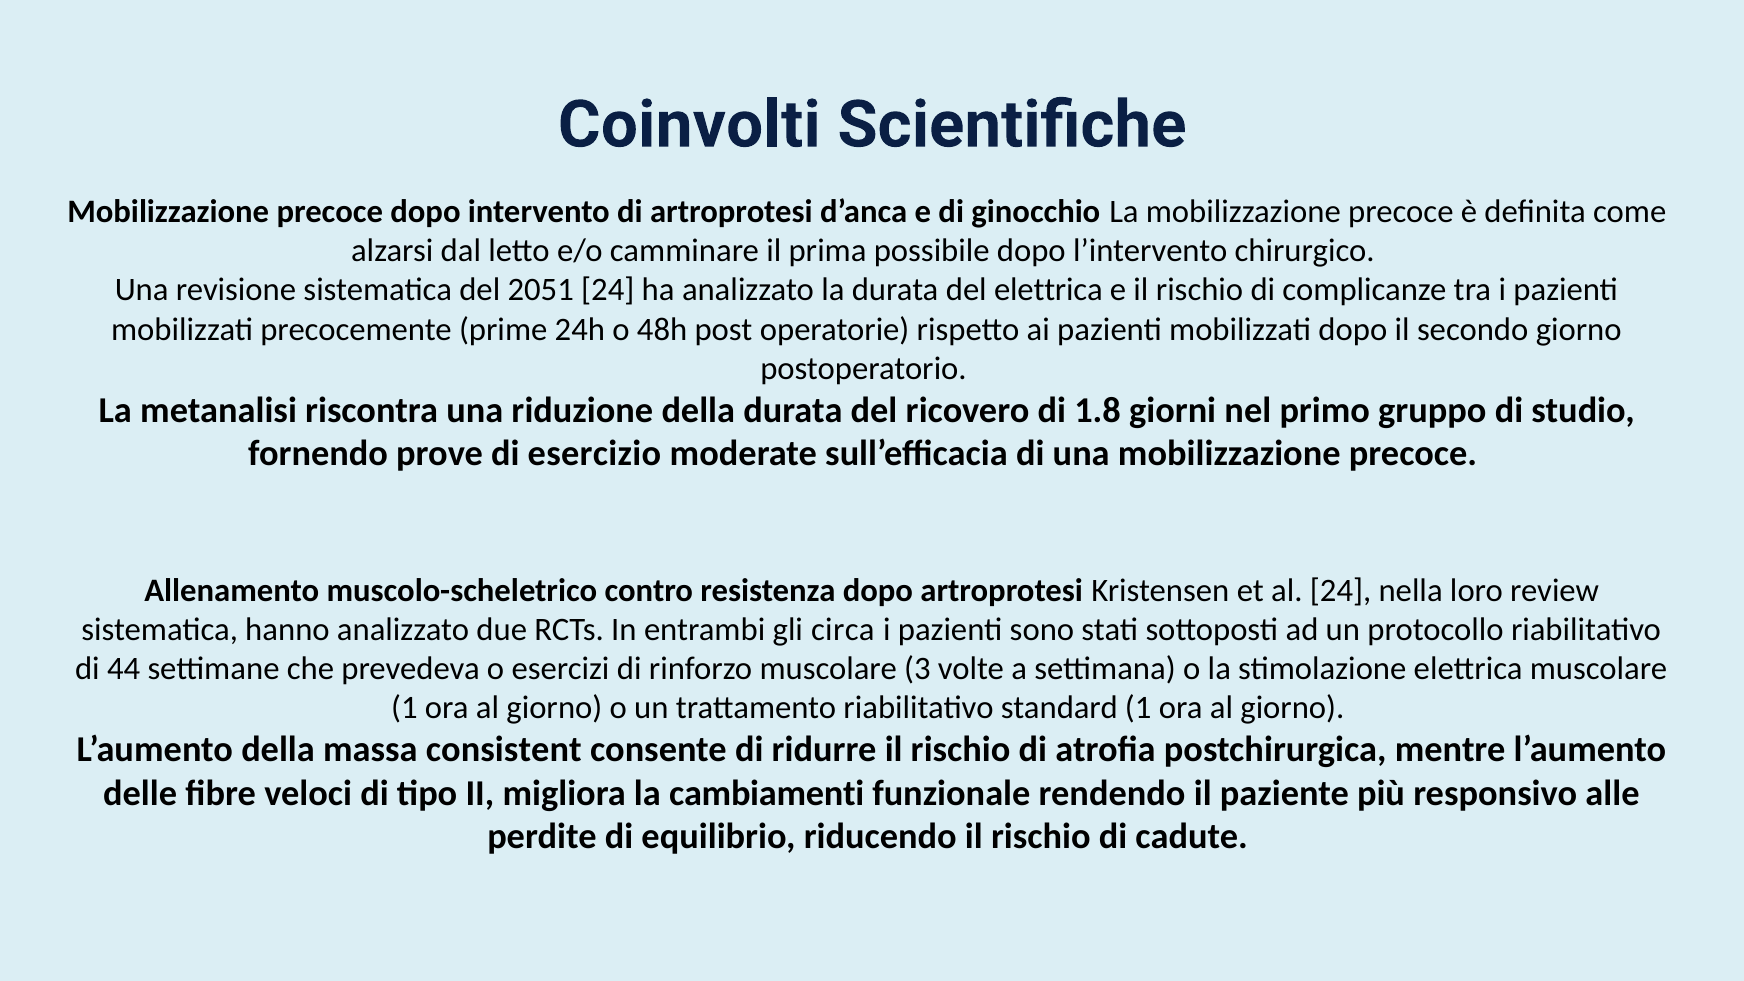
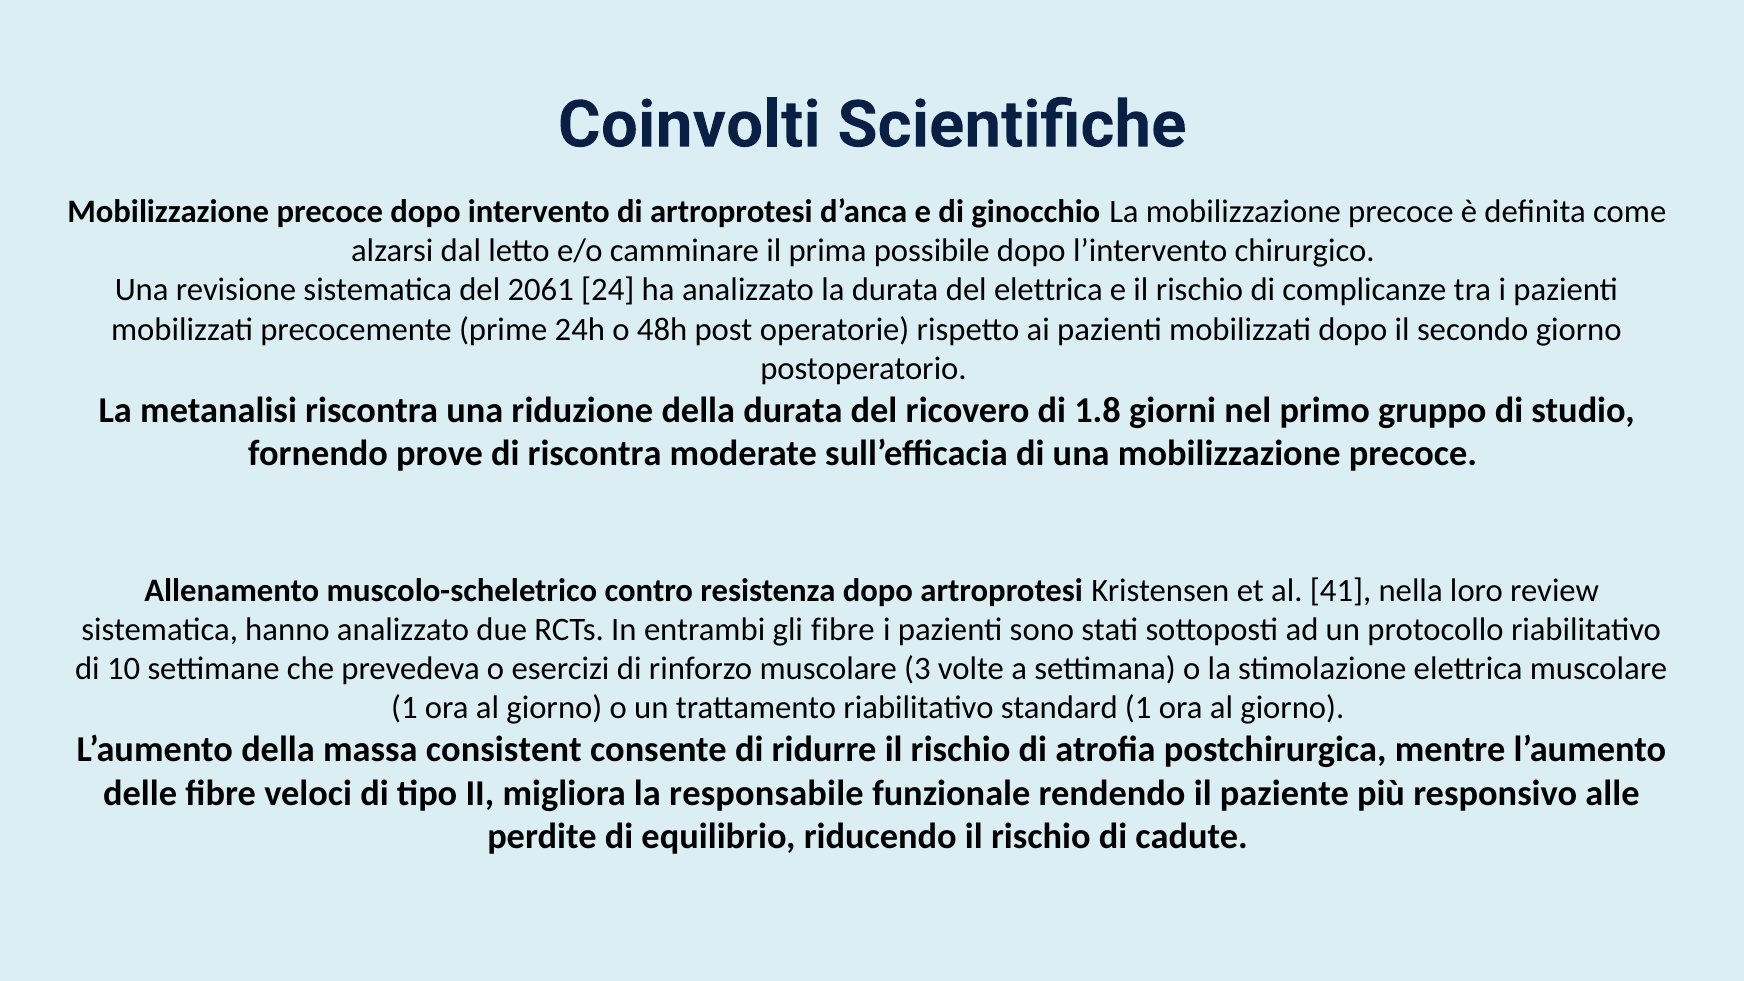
2051: 2051 -> 2061
di esercizio: esercizio -> riscontra
al 24: 24 -> 41
gli circa: circa -> fibre
44: 44 -> 10
cambiamenti: cambiamenti -> responsabile
